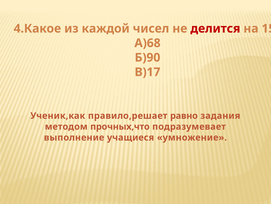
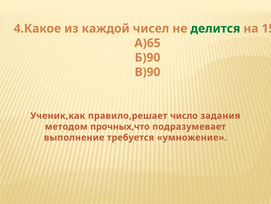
делится colour: red -> green
А)68: А)68 -> А)65
В)17: В)17 -> В)90
равно: равно -> число
учащиеся: учащиеся -> требуется
